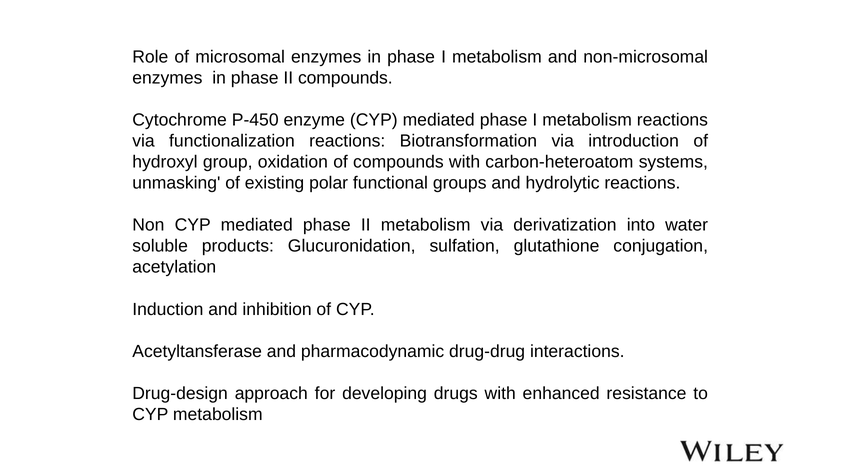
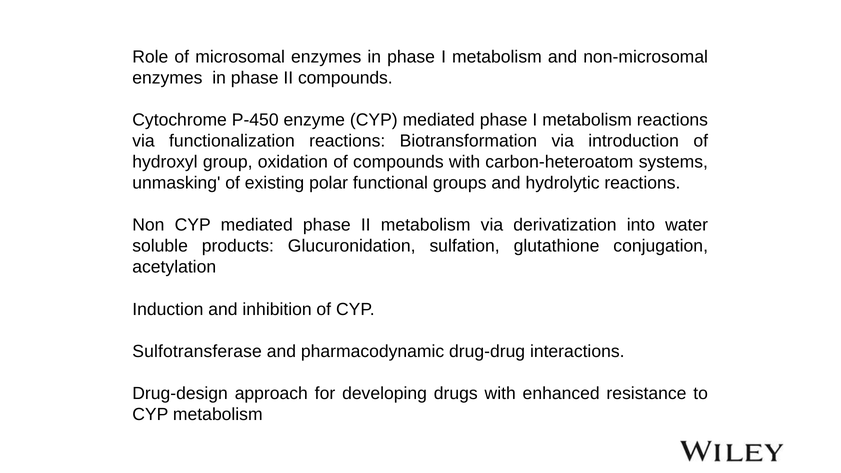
Acetyltansferase: Acetyltansferase -> Sulfotransferase
